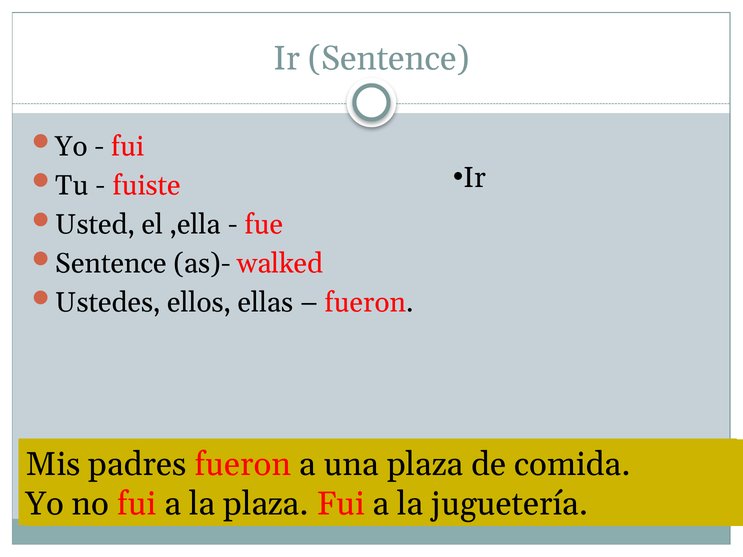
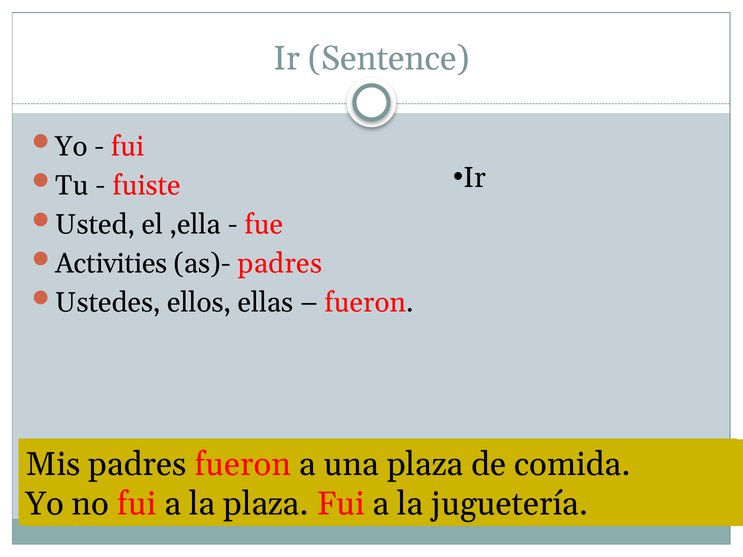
Sentence at (111, 264): Sentence -> Activities
as)- walked: walked -> padres
